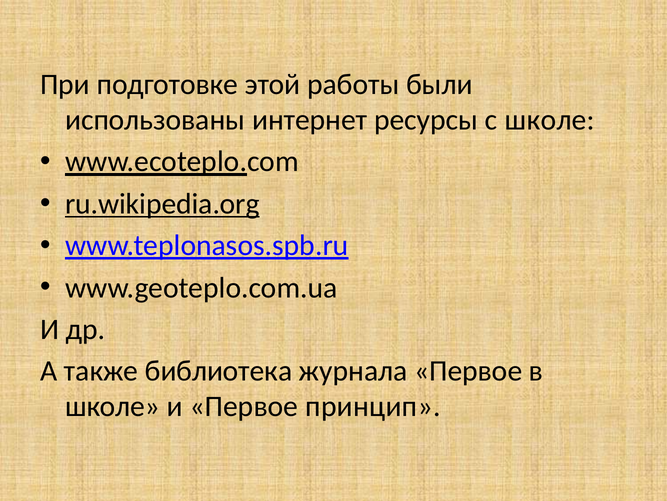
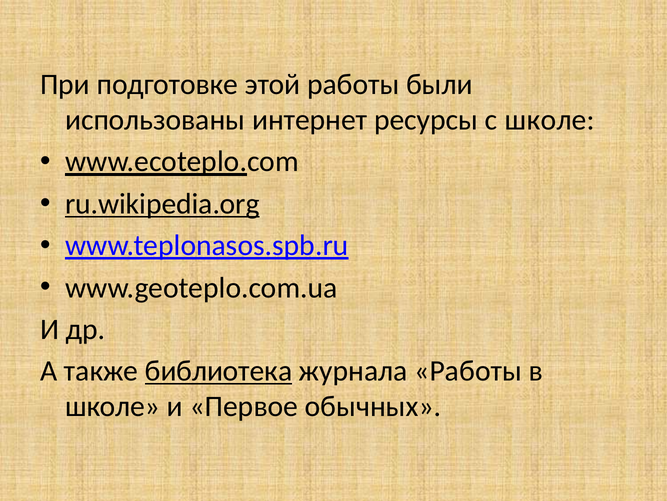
библиотека underline: none -> present
журнала Первое: Первое -> Работы
принцип: принцип -> обычных
